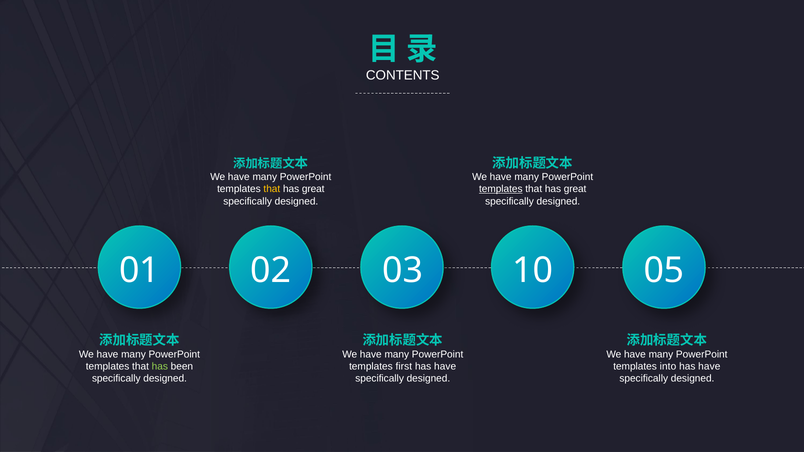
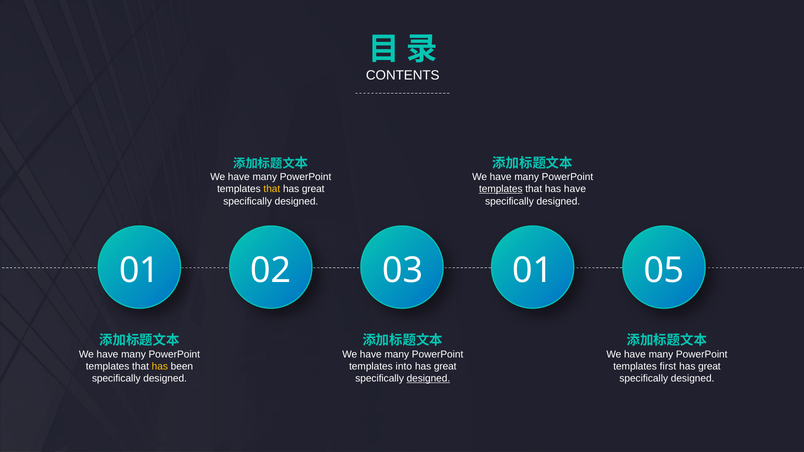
great at (575, 189): great -> have
03 10: 10 -> 01
has at (160, 366) colour: light green -> yellow
first: first -> into
have at (445, 366): have -> great
into: into -> first
have at (709, 366): have -> great
designed at (428, 379) underline: none -> present
